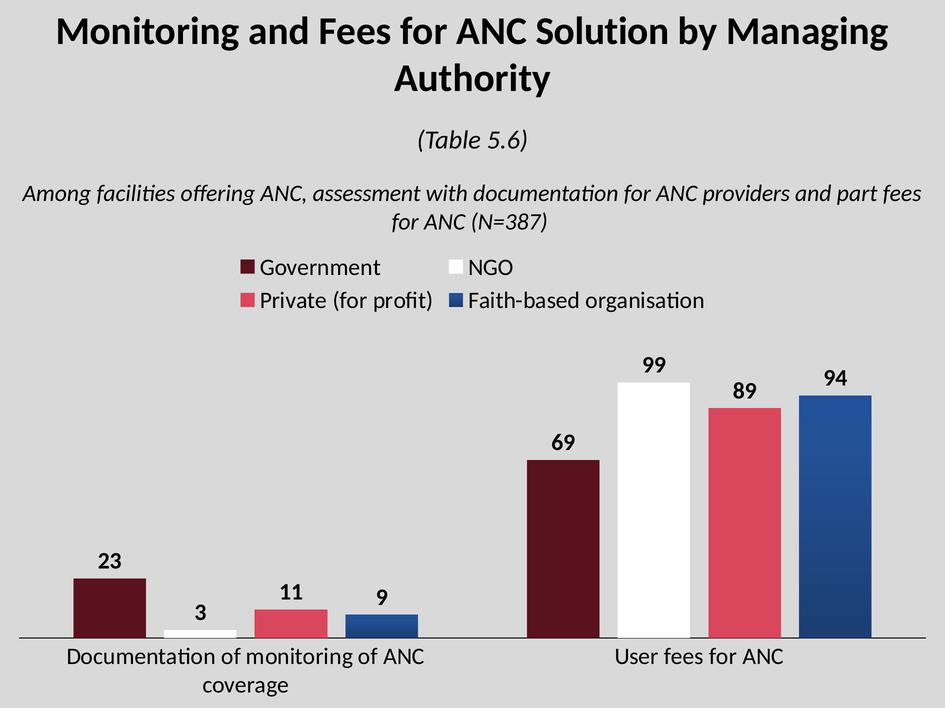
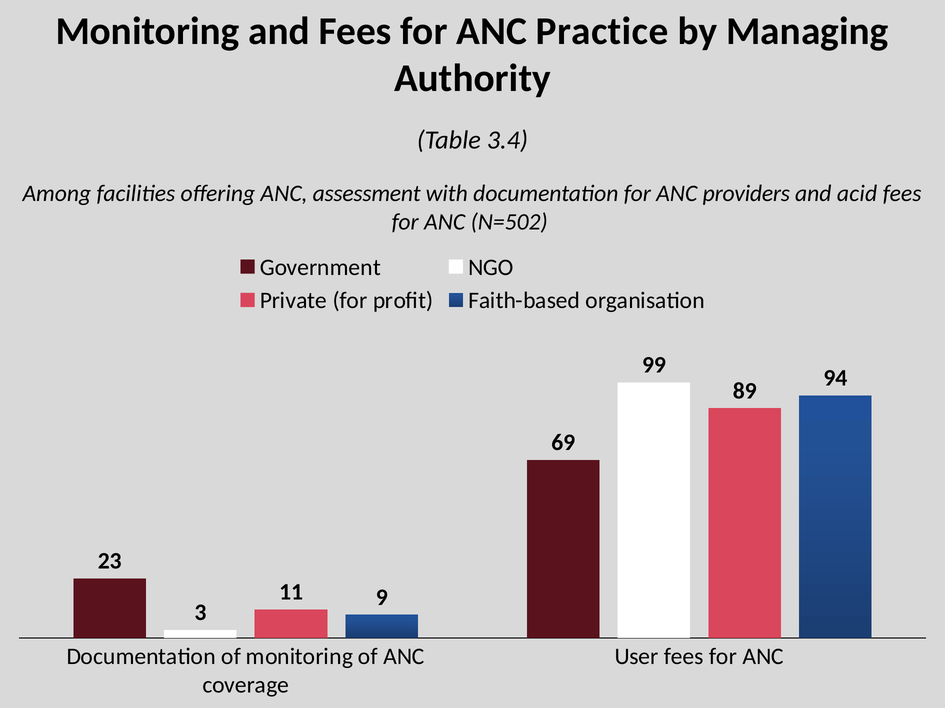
Solution: Solution -> Practice
5.6: 5.6 -> 3.4
part: part -> acid
N=387: N=387 -> N=502
